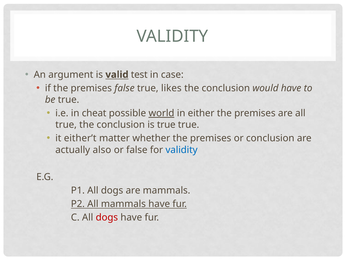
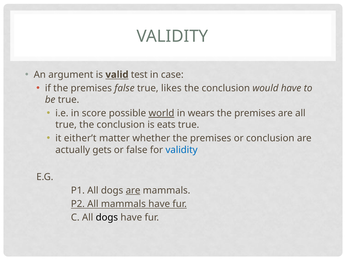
cheat: cheat -> score
either: either -> wears
is true: true -> eats
also: also -> gets
are at (133, 190) underline: none -> present
dogs at (107, 217) colour: red -> black
